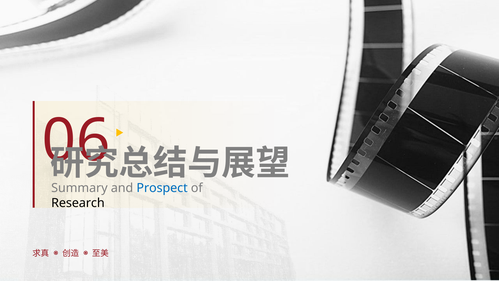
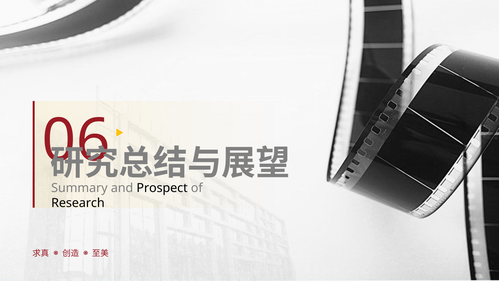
Prospect colour: blue -> black
